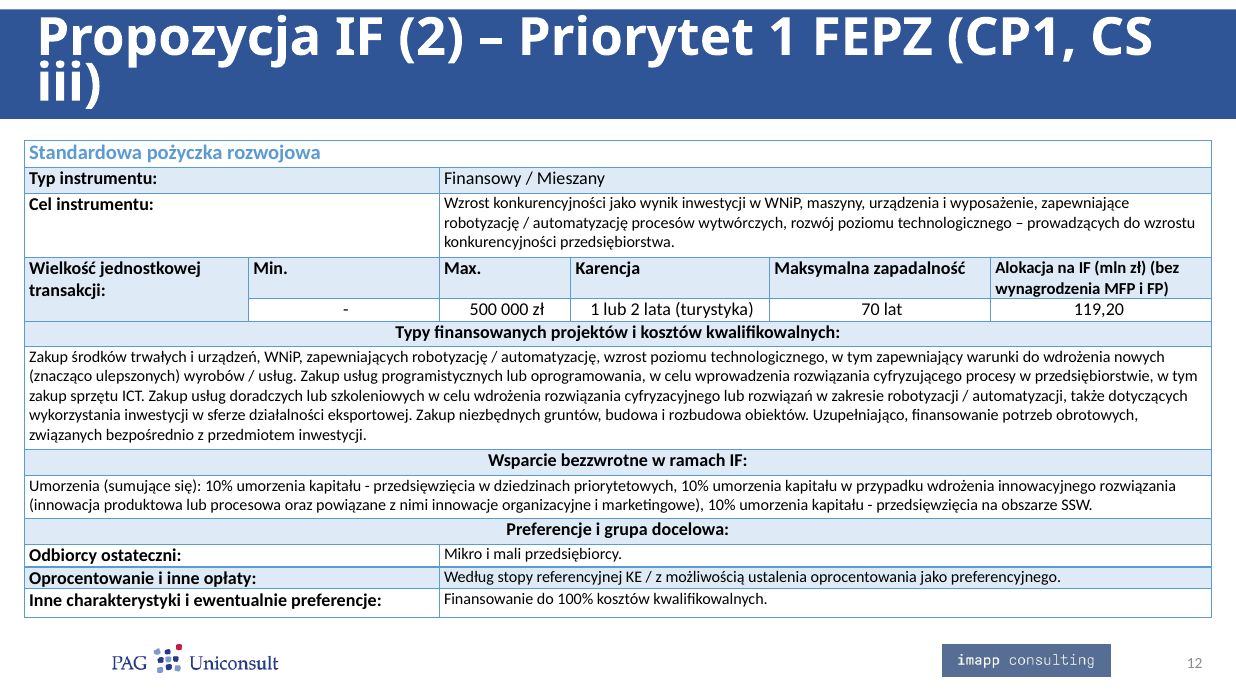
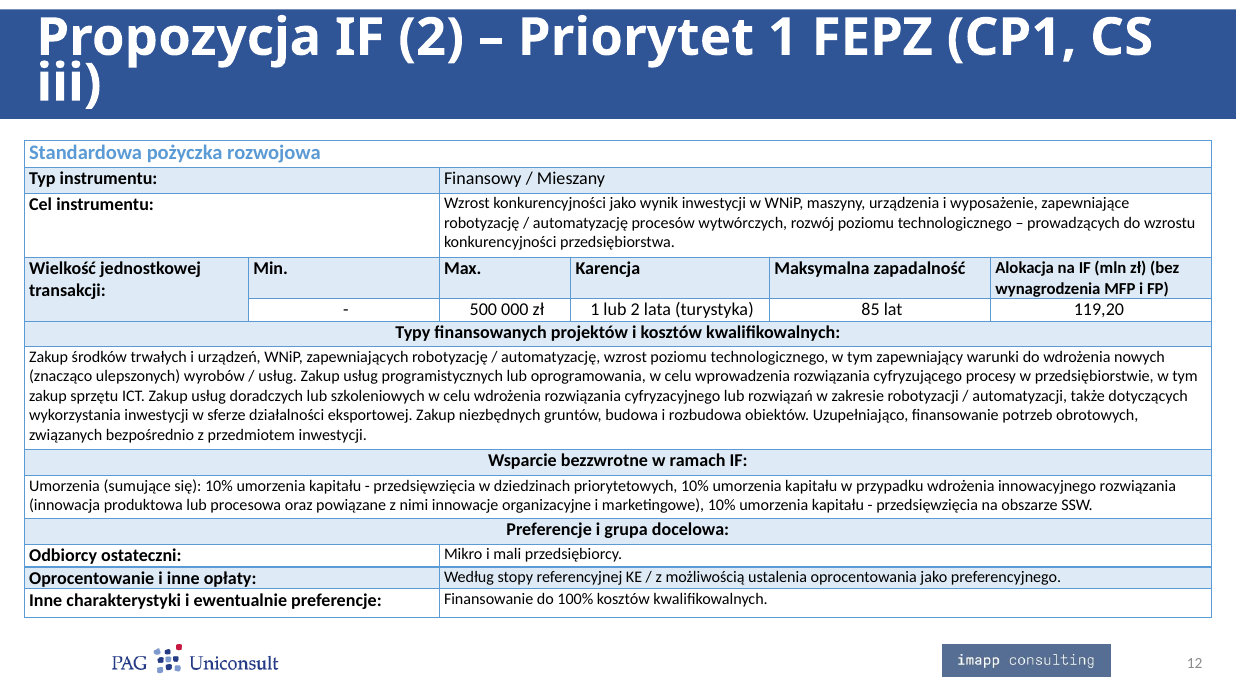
70: 70 -> 85
